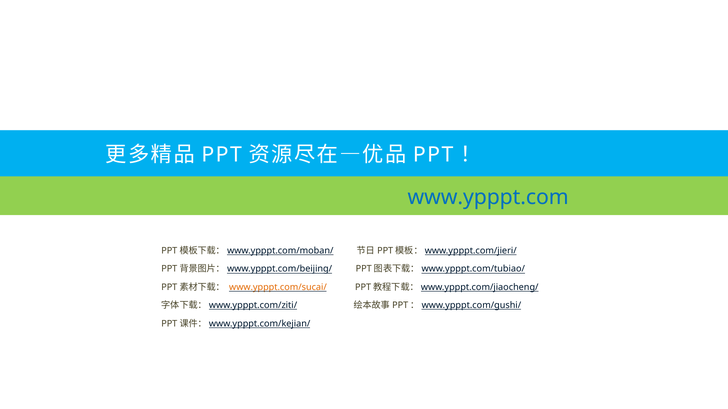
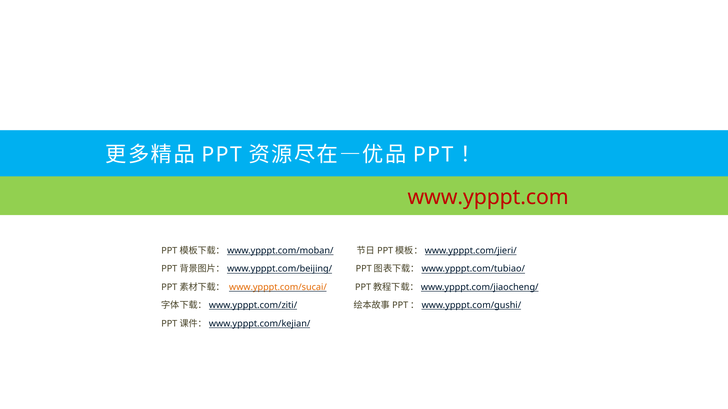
www.ypppt.com colour: blue -> red
